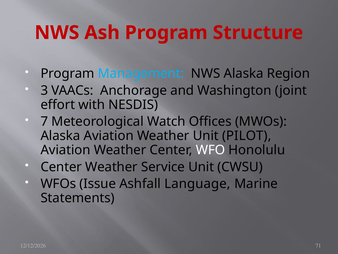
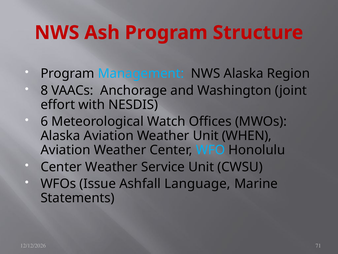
3: 3 -> 8
7: 7 -> 6
PILOT: PILOT -> WHEN
WFO colour: white -> light blue
